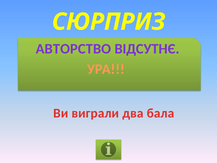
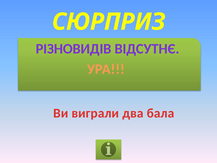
АВТОРСТВО: АВТОРСТВО -> РІЗНОВИДІВ
